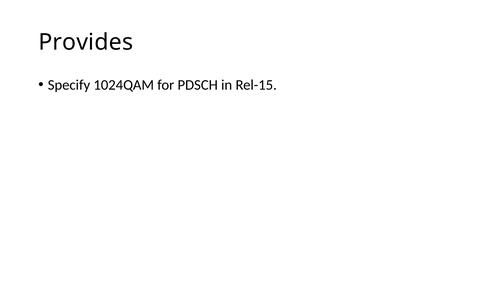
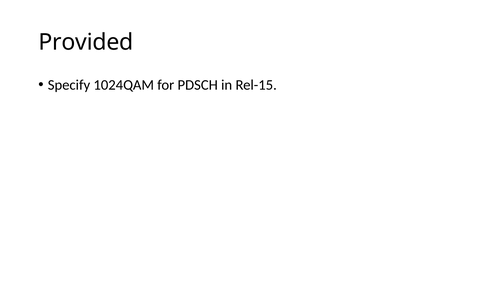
Provides: Provides -> Provided
